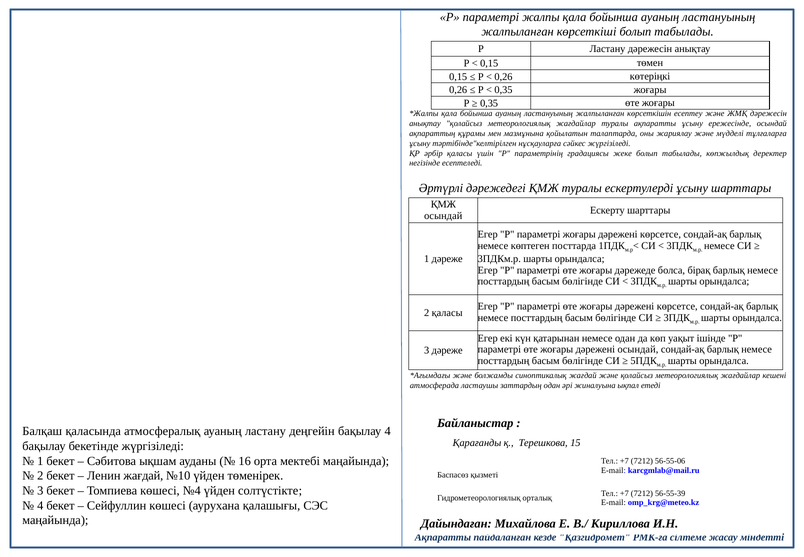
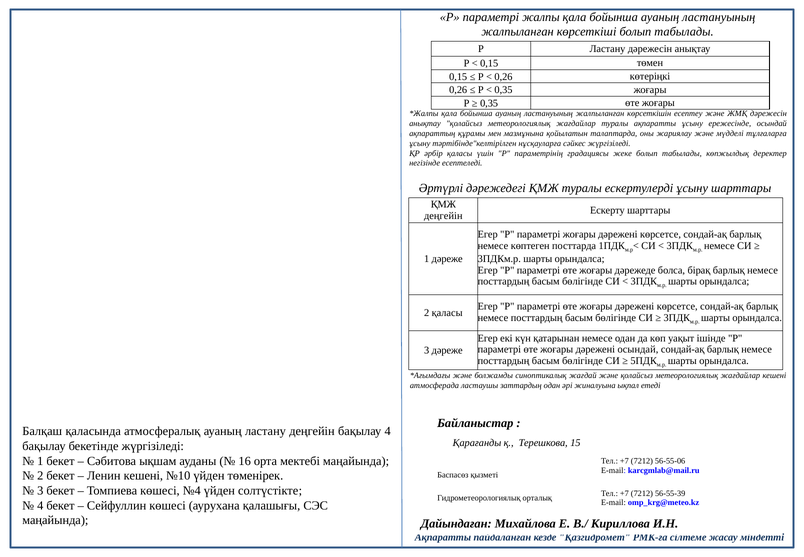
осындай at (443, 216): осындай -> деңгейін
Ленин жағдай: жағдай -> кешені
